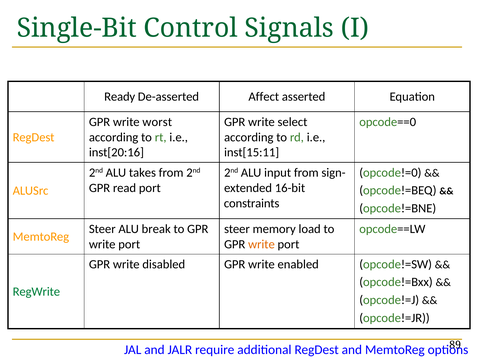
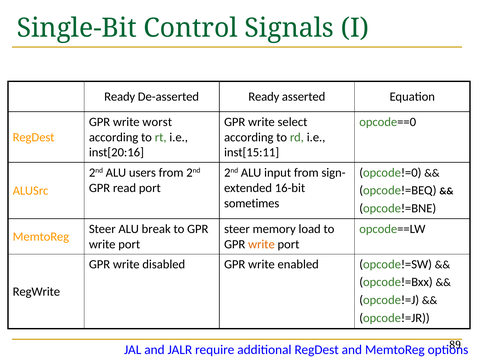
De-asserted Affect: Affect -> Ready
takes: takes -> users
constraints: constraints -> sometimes
RegWrite colour: green -> black
